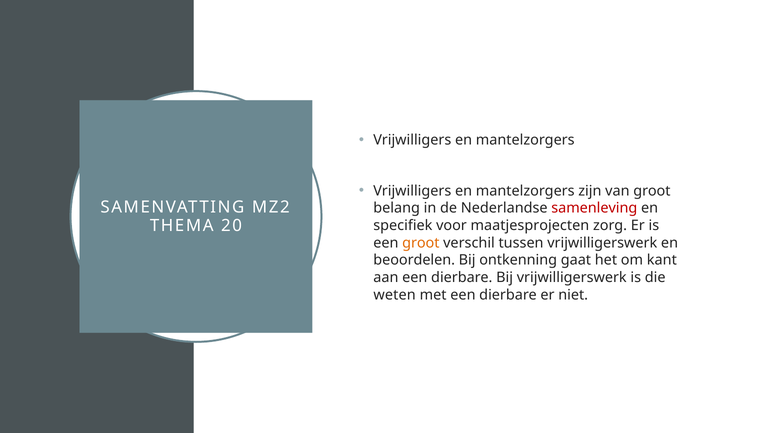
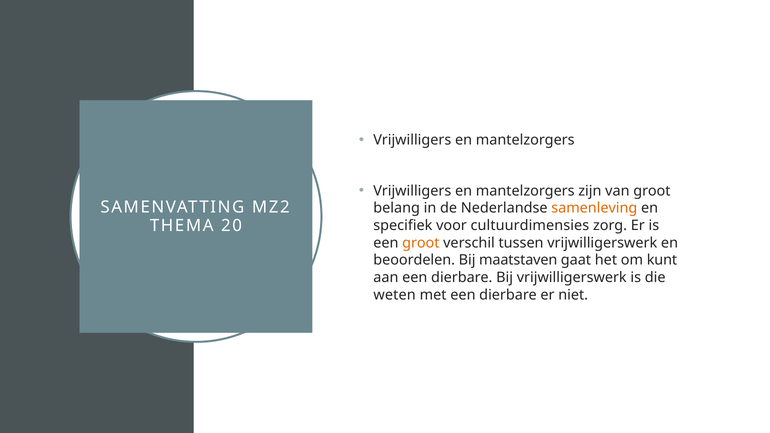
samenleving colour: red -> orange
maatjesprojecten: maatjesprojecten -> cultuurdimensies
ontkenning: ontkenning -> maatstaven
kant: kant -> kunt
